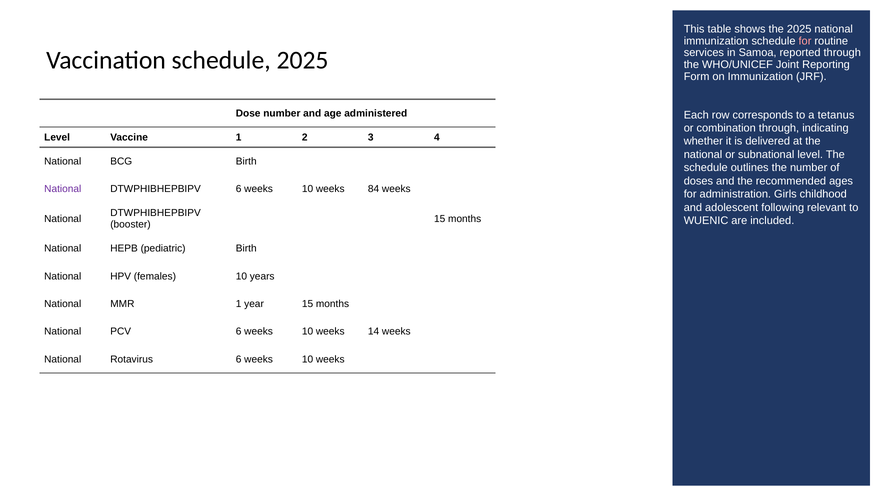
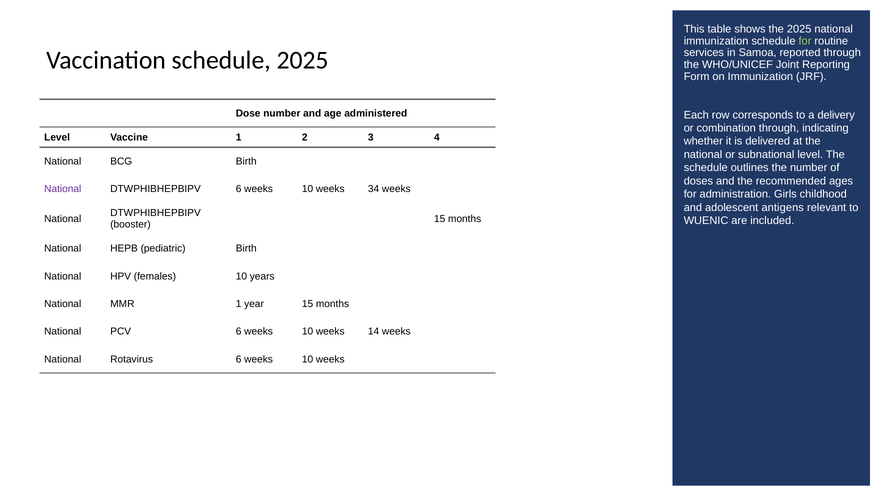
for at (805, 41) colour: pink -> light green
tetanus: tetanus -> delivery
84: 84 -> 34
following: following -> antigens
